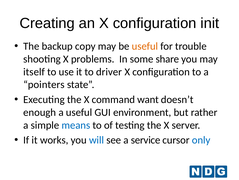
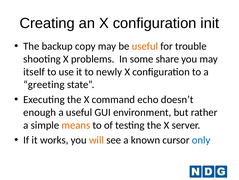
driver: driver -> newly
pointers: pointers -> greeting
want: want -> echo
means colour: blue -> orange
will colour: blue -> orange
service: service -> known
